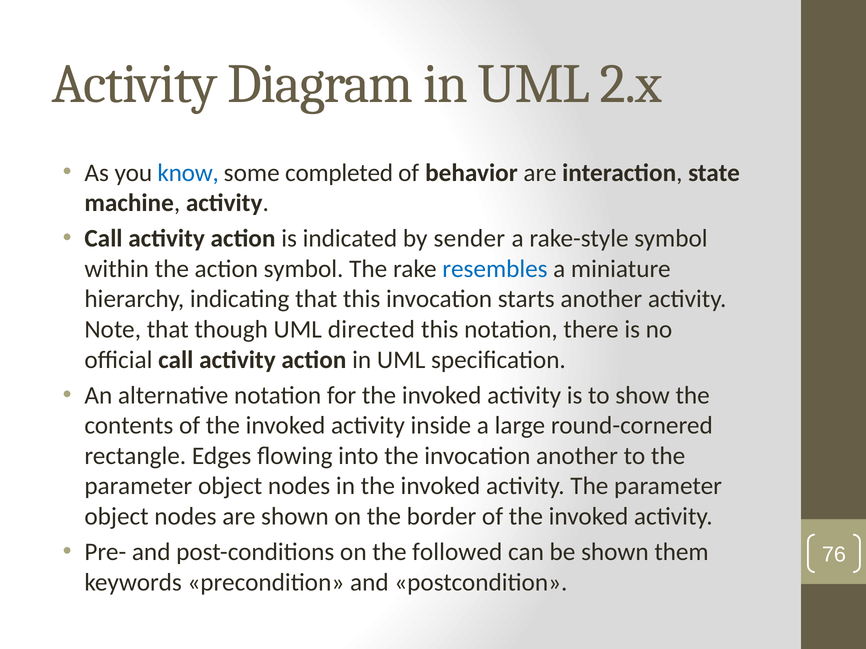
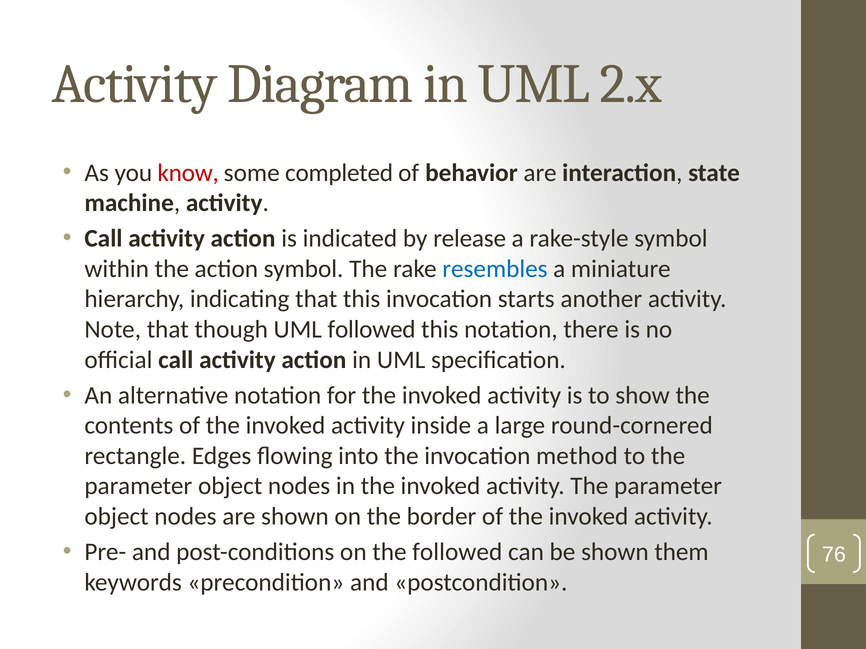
know colour: blue -> red
sender: sender -> release
UML directed: directed -> followed
invocation another: another -> method
